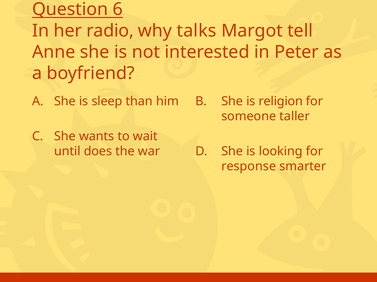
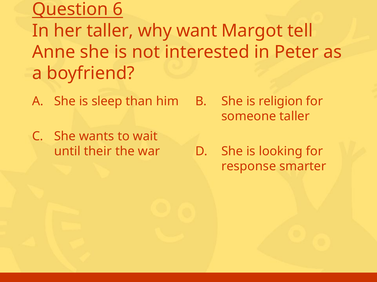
her radio: radio -> taller
talks: talks -> want
does: does -> their
